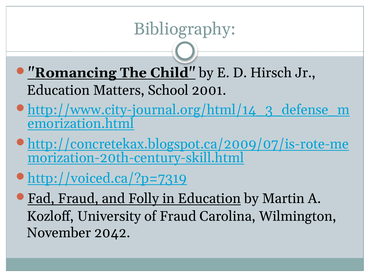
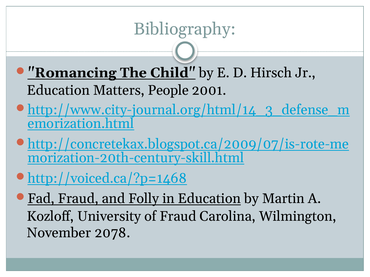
School: School -> People
http://voiced.ca/?p=7319: http://voiced.ca/?p=7319 -> http://voiced.ca/?p=1468
2042: 2042 -> 2078
